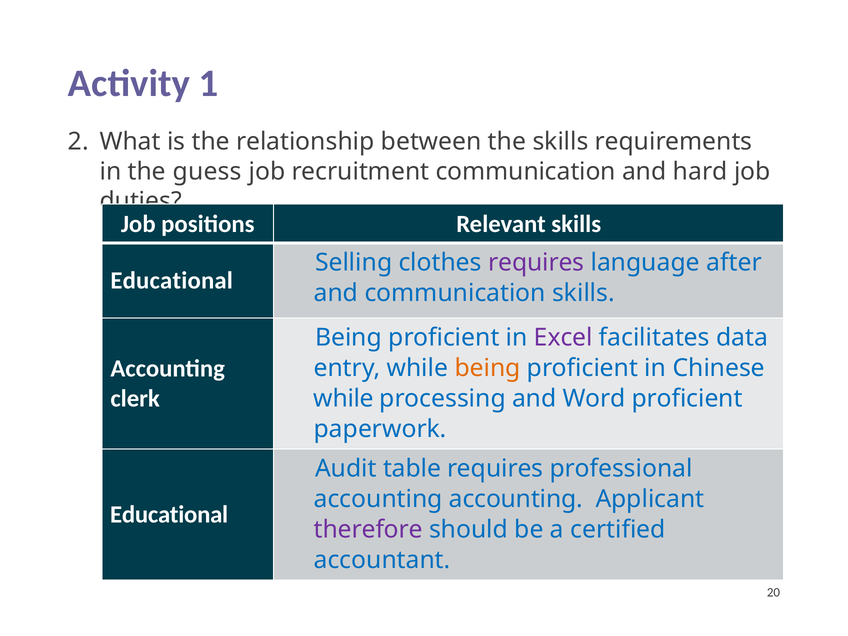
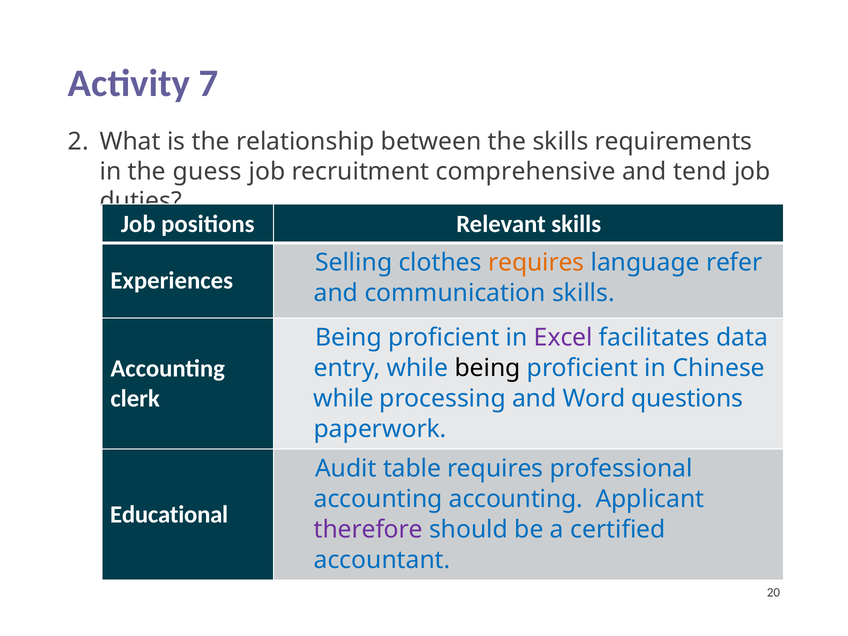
1: 1 -> 7
recruitment communication: communication -> comprehensive
hard: hard -> tend
requires at (536, 262) colour: purple -> orange
after: after -> refer
Educational at (172, 281): Educational -> Experiences
being at (488, 368) colour: orange -> black
Word proficient: proficient -> questions
